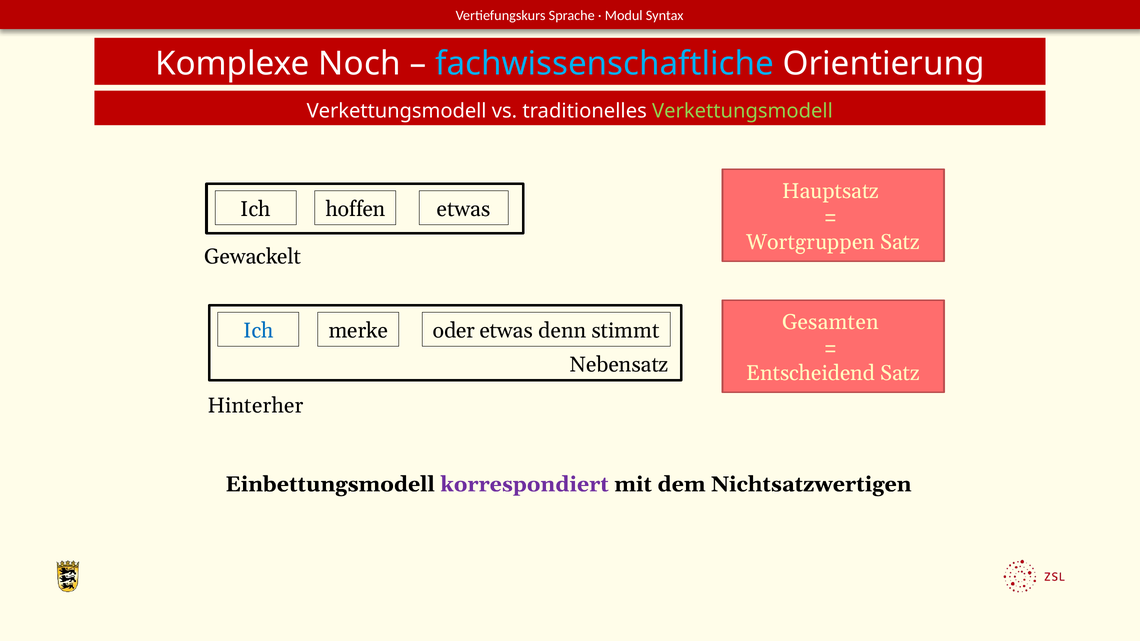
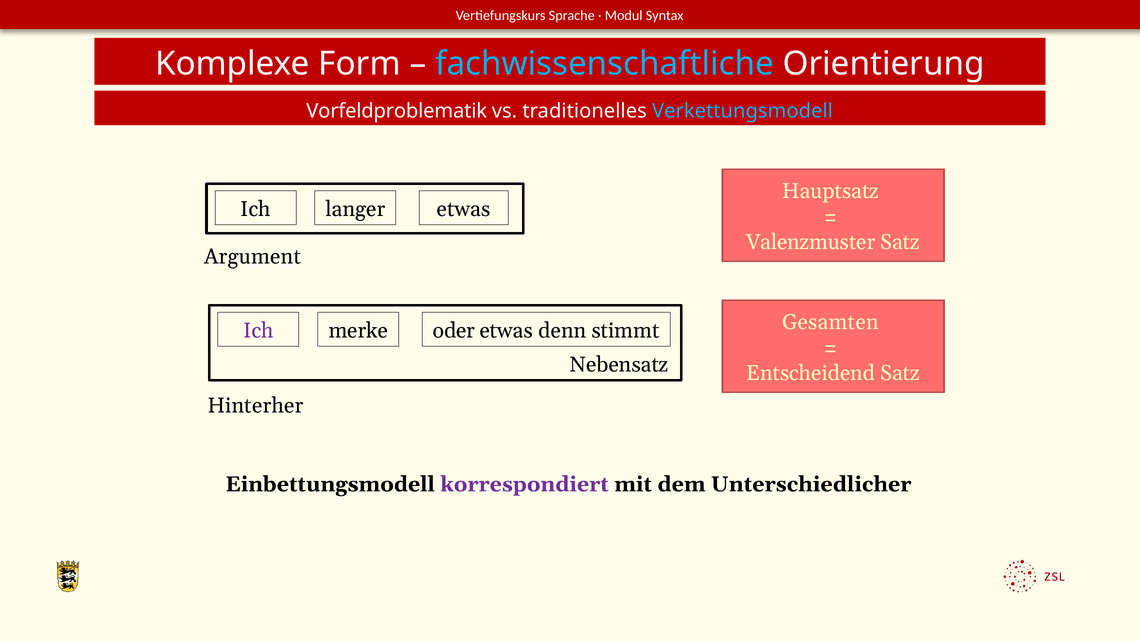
Noch: Noch -> Form
Verkettungsmodell at (397, 111): Verkettungsmodell -> Vorfeldproblematik
Verkettungsmodell at (742, 111) colour: light green -> light blue
hoffen: hoffen -> langer
Wortgruppen: Wortgruppen -> Valenzmuster
Gewackelt: Gewackelt -> Argument
Ich at (258, 331) colour: blue -> purple
Nichtsatzwertigen: Nichtsatzwertigen -> Unterschiedlicher
